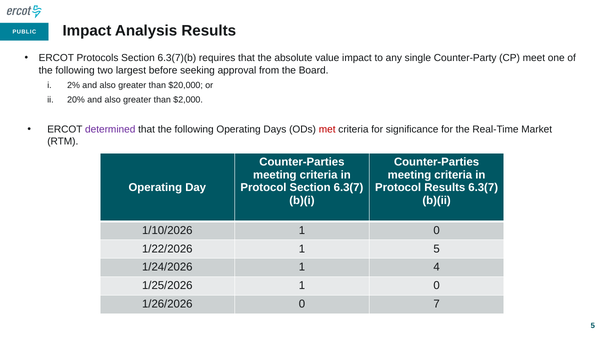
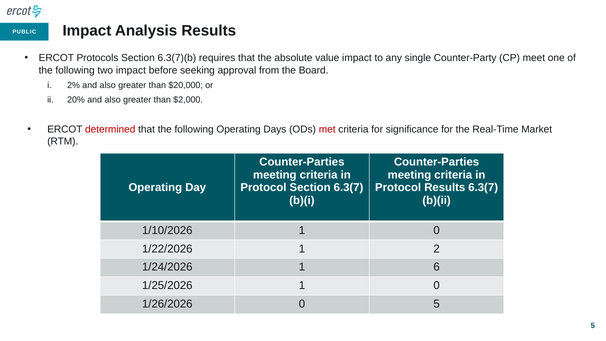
two largest: largest -> impact
determined colour: purple -> red
1 5: 5 -> 2
4: 4 -> 6
0 7: 7 -> 5
